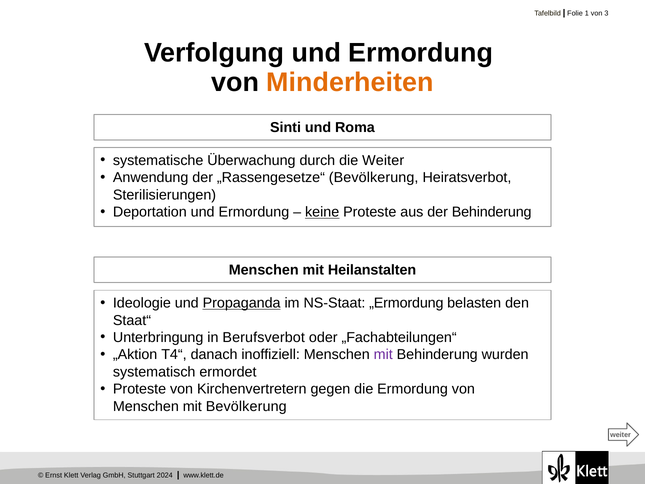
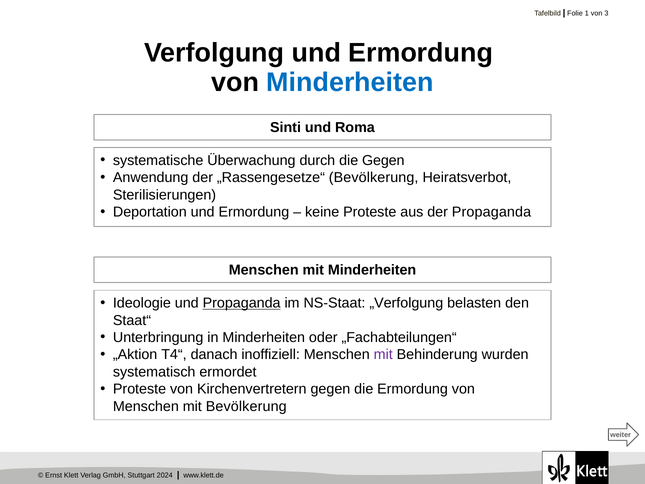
Minderheiten at (350, 82) colour: orange -> blue
die Weiter: Weiter -> Gegen
keine underline: present -> none
der Behinderung: Behinderung -> Propaganda
mit Heilanstalten: Heilanstalten -> Minderheiten
„Ermordung: „Ermordung -> „Verfolgung
in Berufsverbot: Berufsverbot -> Minderheiten
